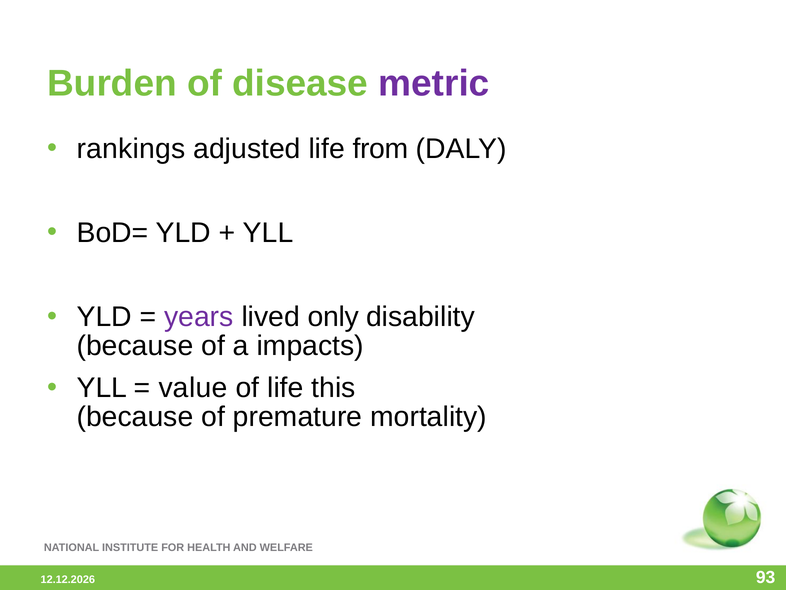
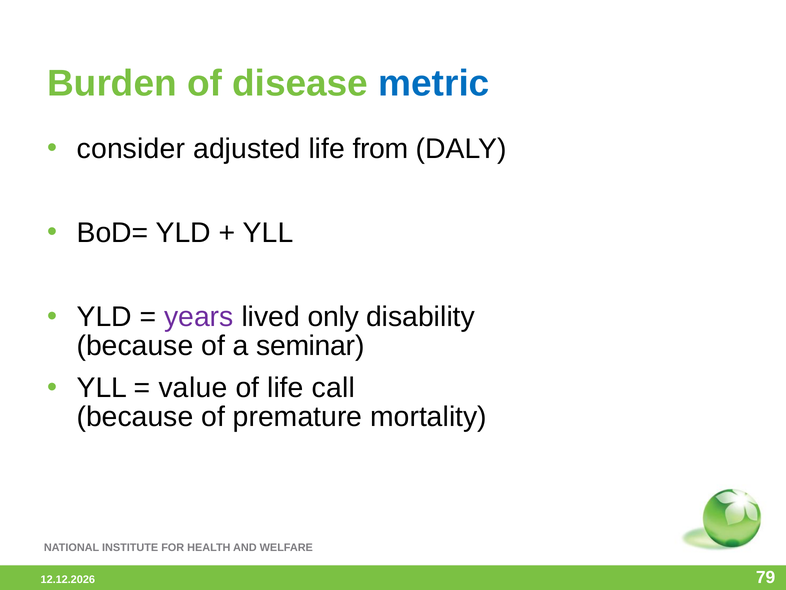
metric colour: purple -> blue
rankings: rankings -> consider
impacts: impacts -> seminar
this: this -> call
93: 93 -> 79
